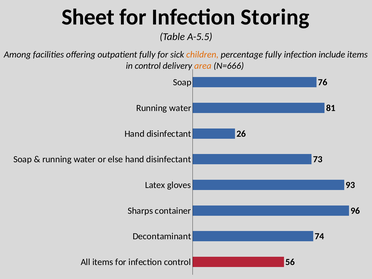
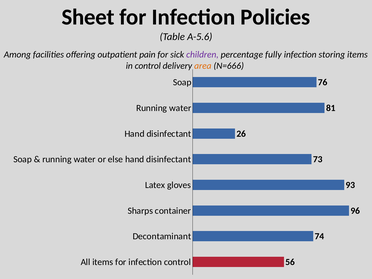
Storing: Storing -> Policies
A-5.5: A-5.5 -> A-5.6
outpatient fully: fully -> pain
children colour: orange -> purple
include: include -> storing
